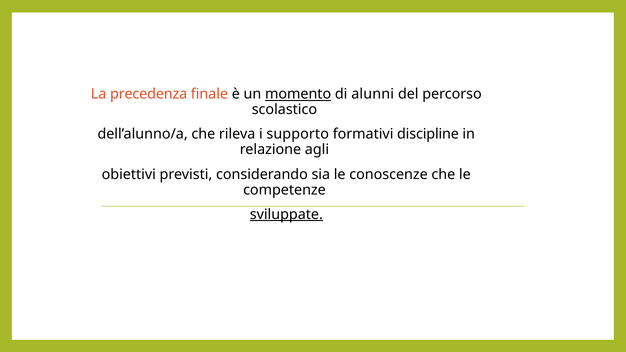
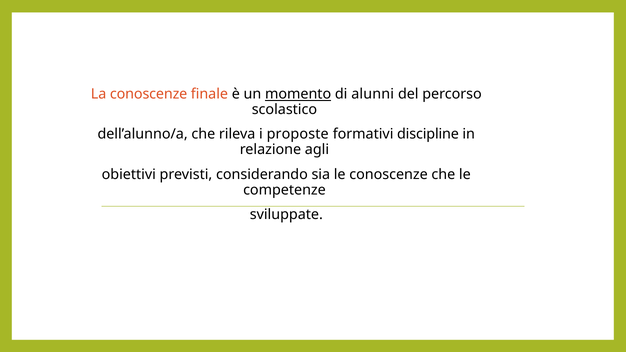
La precedenza: precedenza -> conoscenze
supporto: supporto -> proposte
sviluppate underline: present -> none
